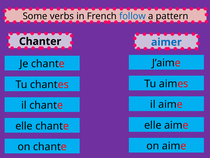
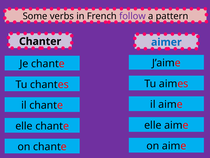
follow colour: blue -> purple
